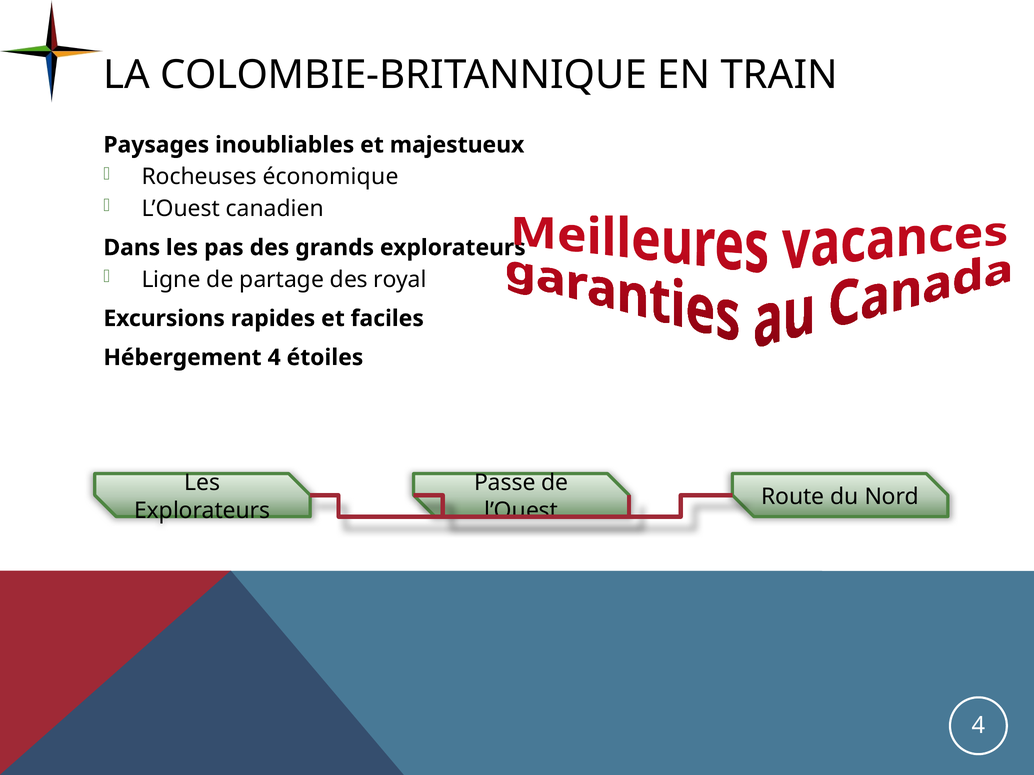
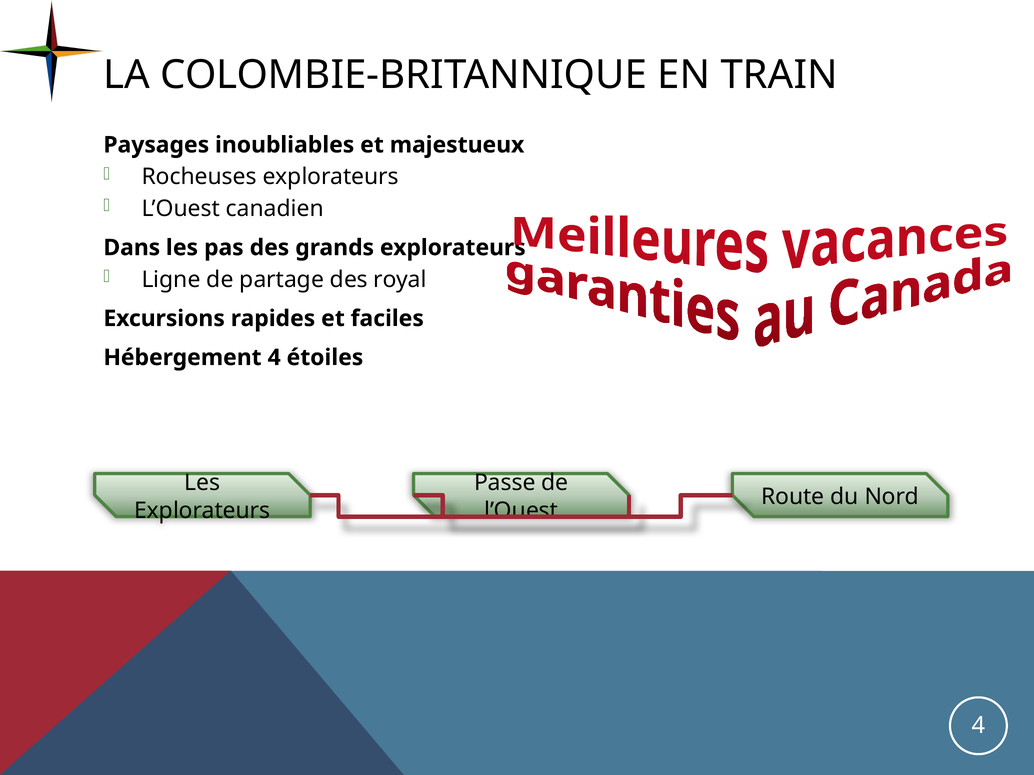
Rocheuses économique: économique -> explorateurs
